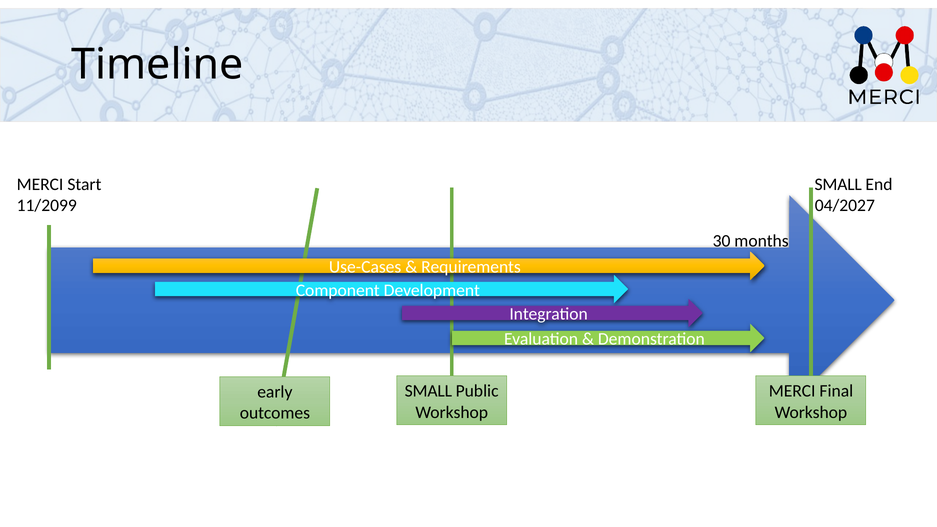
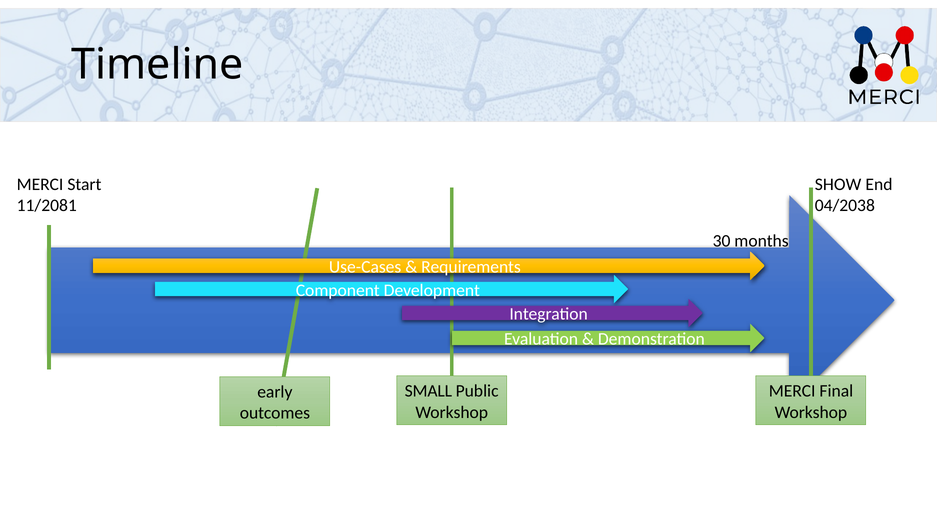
SMALL at (838, 184): SMALL -> SHOW
11/2099: 11/2099 -> 11/2081
04/2027: 04/2027 -> 04/2038
